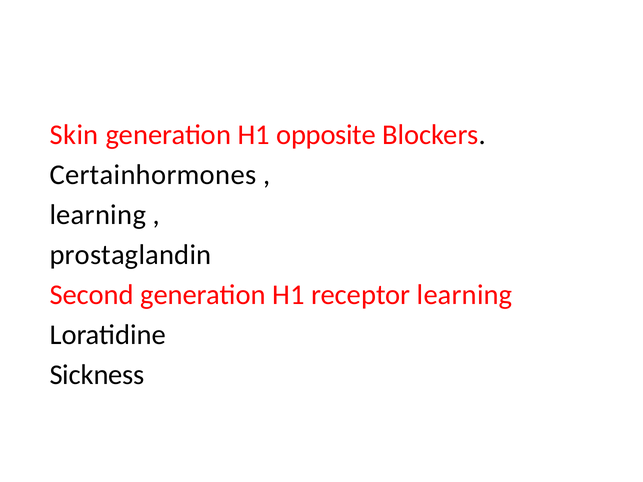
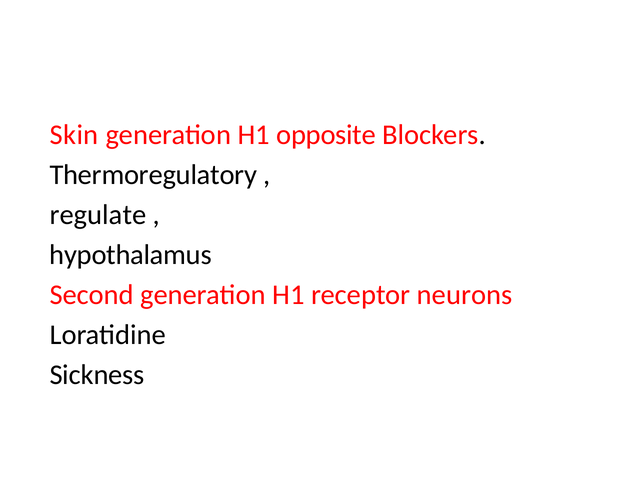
Certainhormones: Certainhormones -> Thermoregulatory
learning at (98, 215): learning -> regulate
prostaglandin: prostaglandin -> hypothalamus
receptor learning: learning -> neurons
